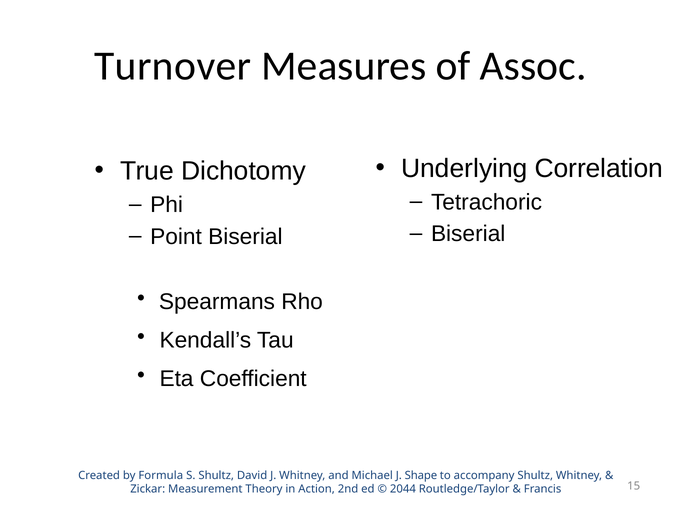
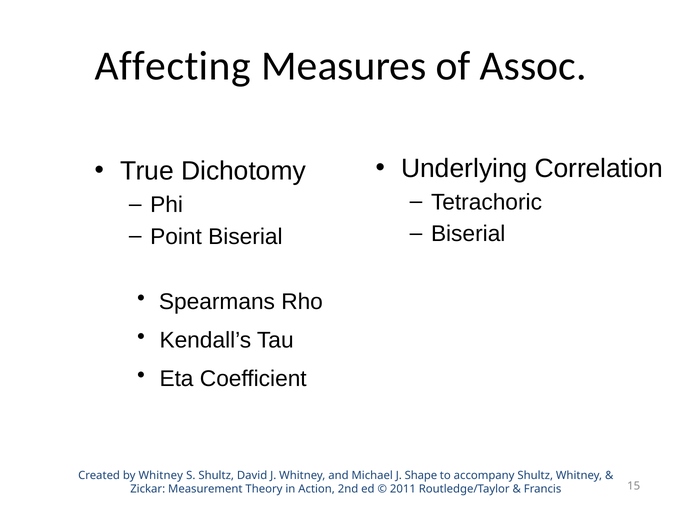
Turnover: Turnover -> Affecting
by Formula: Formula -> Whitney
2044: 2044 -> 2011
